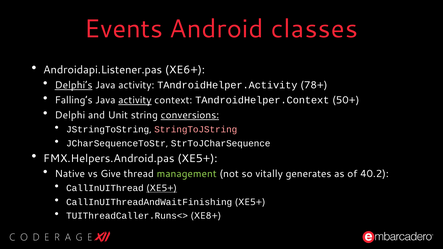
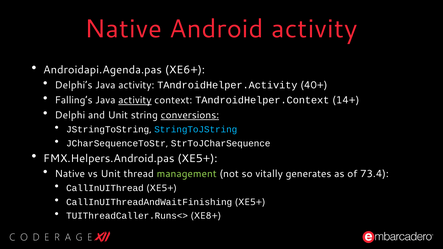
Events at (124, 29): Events -> Native
Android classes: classes -> activity
Androidapi.Listener.pas: Androidapi.Listener.pas -> Androidapi.Agenda.pas
Delphi’s underline: present -> none
78+: 78+ -> 40+
50+: 50+ -> 14+
StringToJString colour: pink -> light blue
vs Give: Give -> Unit
40.2: 40.2 -> 73.4
XE5+ at (162, 188) underline: present -> none
